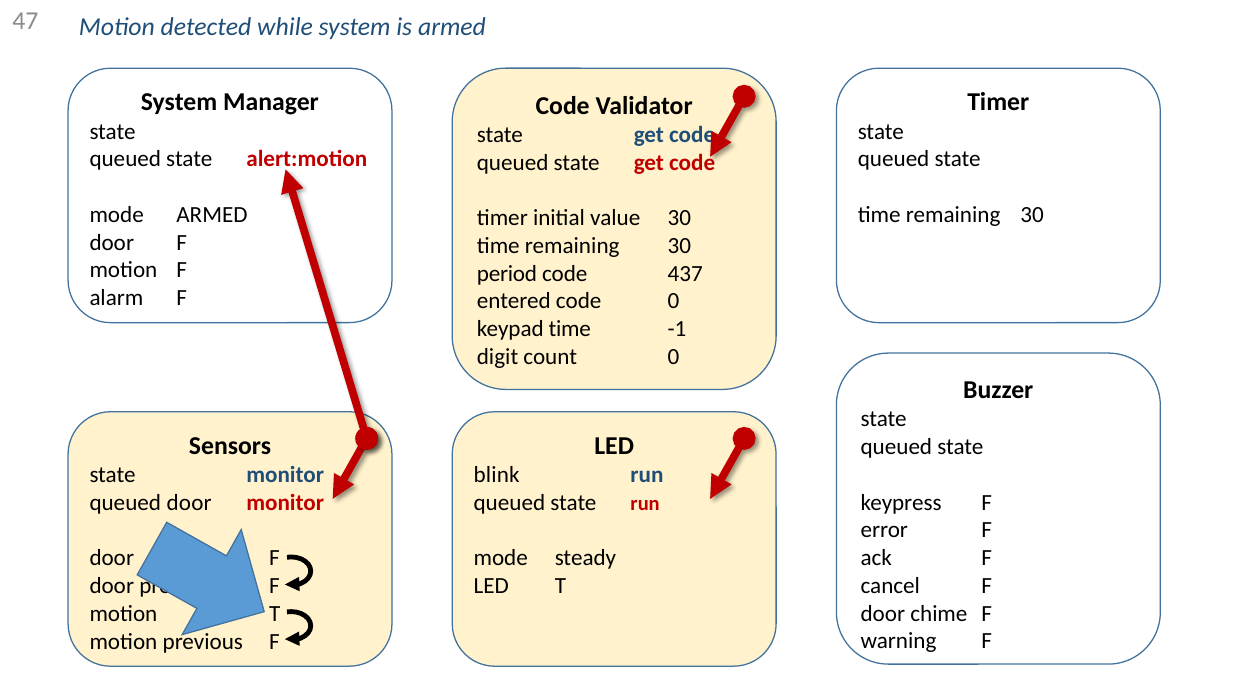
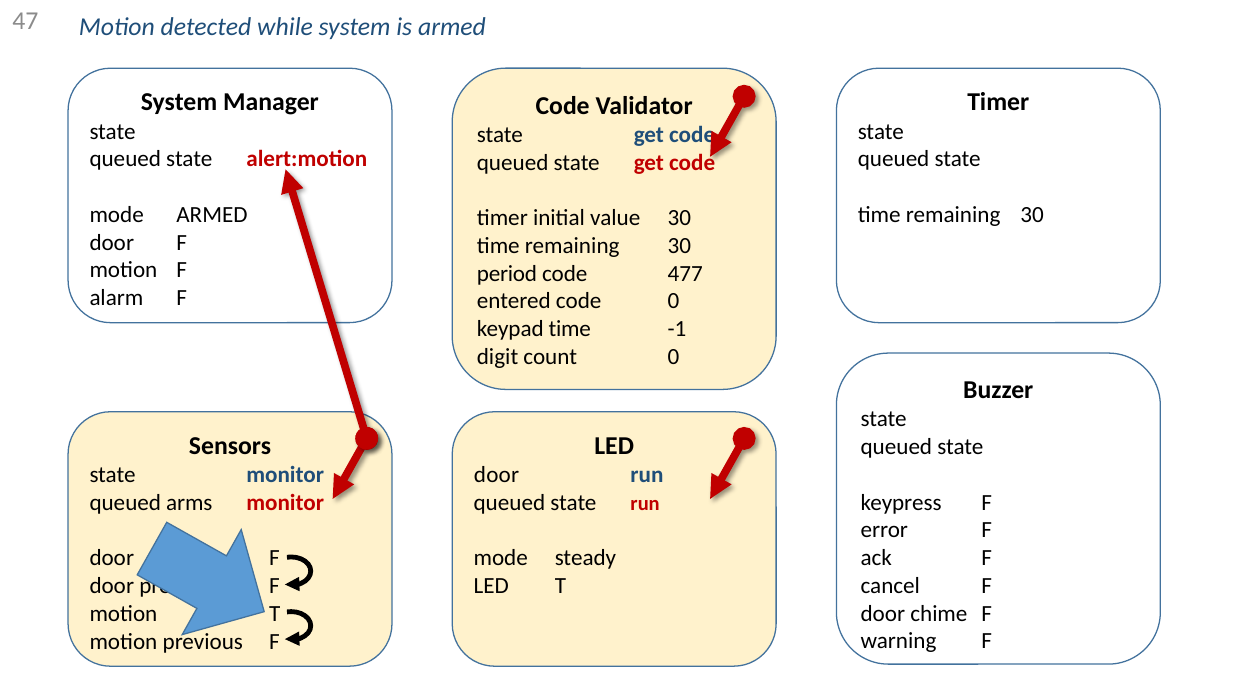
437: 437 -> 477
blink at (497, 475): blink -> door
queued door: door -> arms
